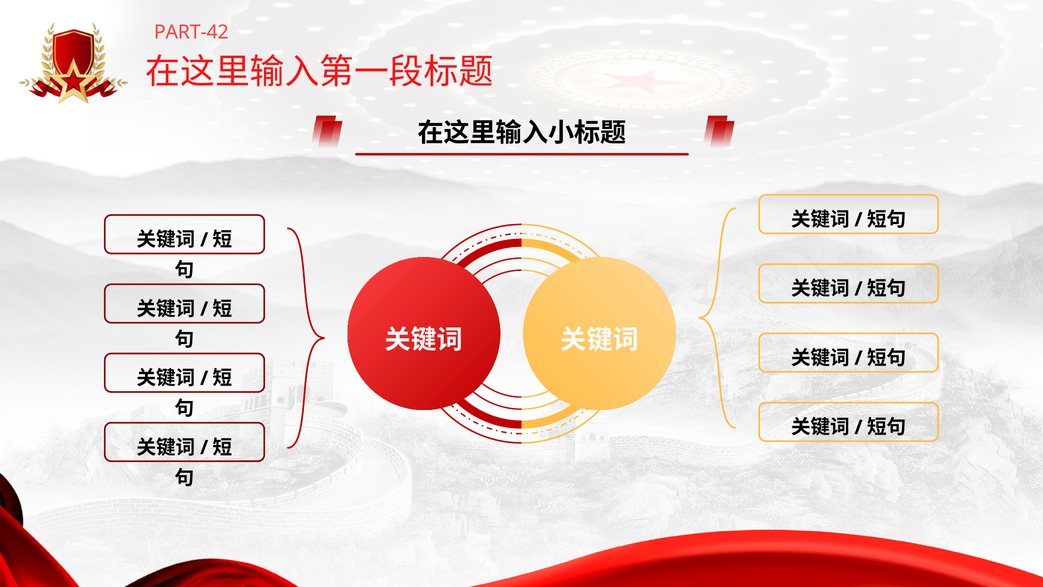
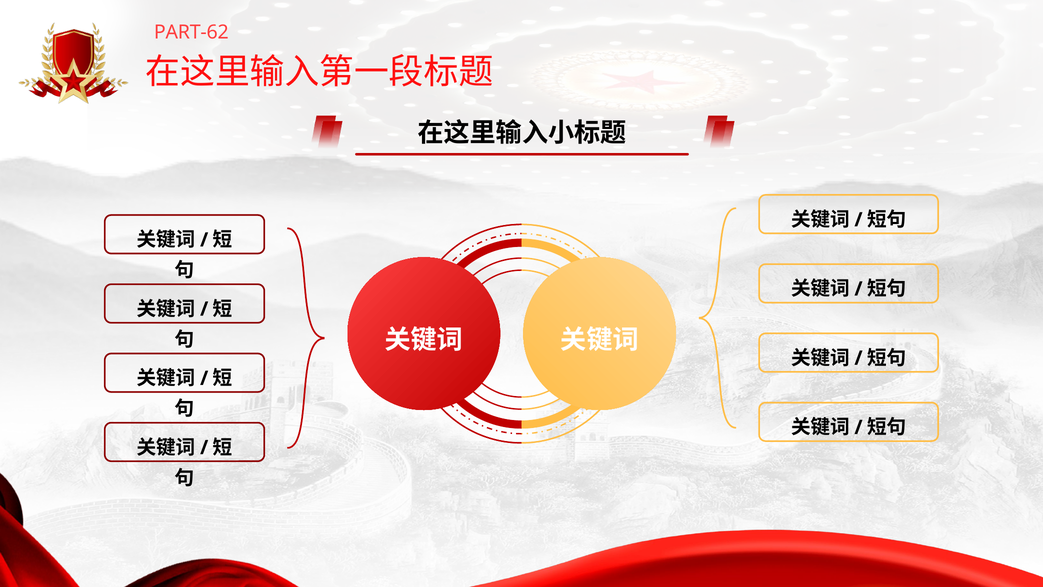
PART-42: PART-42 -> PART-62
